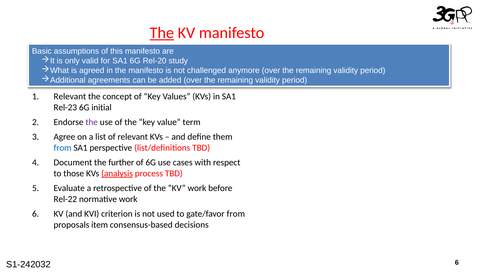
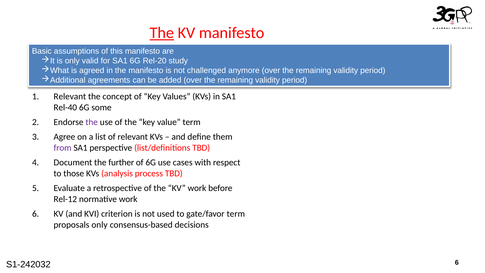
Rel-23: Rel-23 -> Rel-40
initial: initial -> some
from at (63, 148) colour: blue -> purple
analysis underline: present -> none
Rel-22: Rel-22 -> Rel-12
gate/favor from: from -> term
proposals item: item -> only
